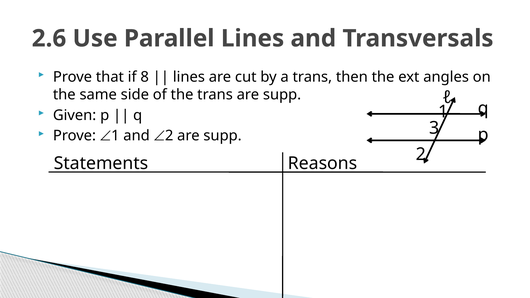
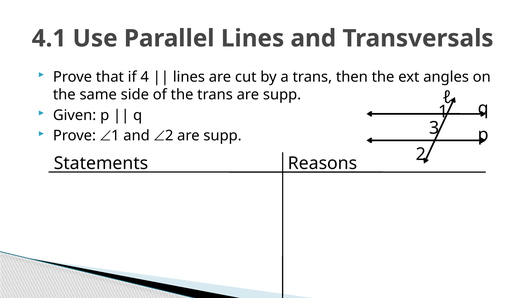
2.6: 2.6 -> 4.1
8: 8 -> 4
